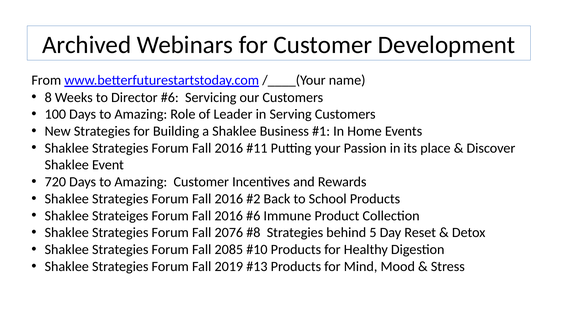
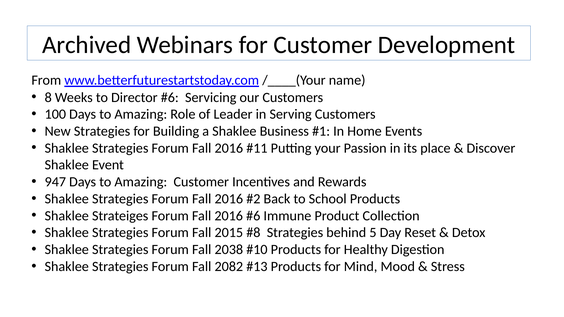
720: 720 -> 947
2076: 2076 -> 2015
2085: 2085 -> 2038
2019: 2019 -> 2082
